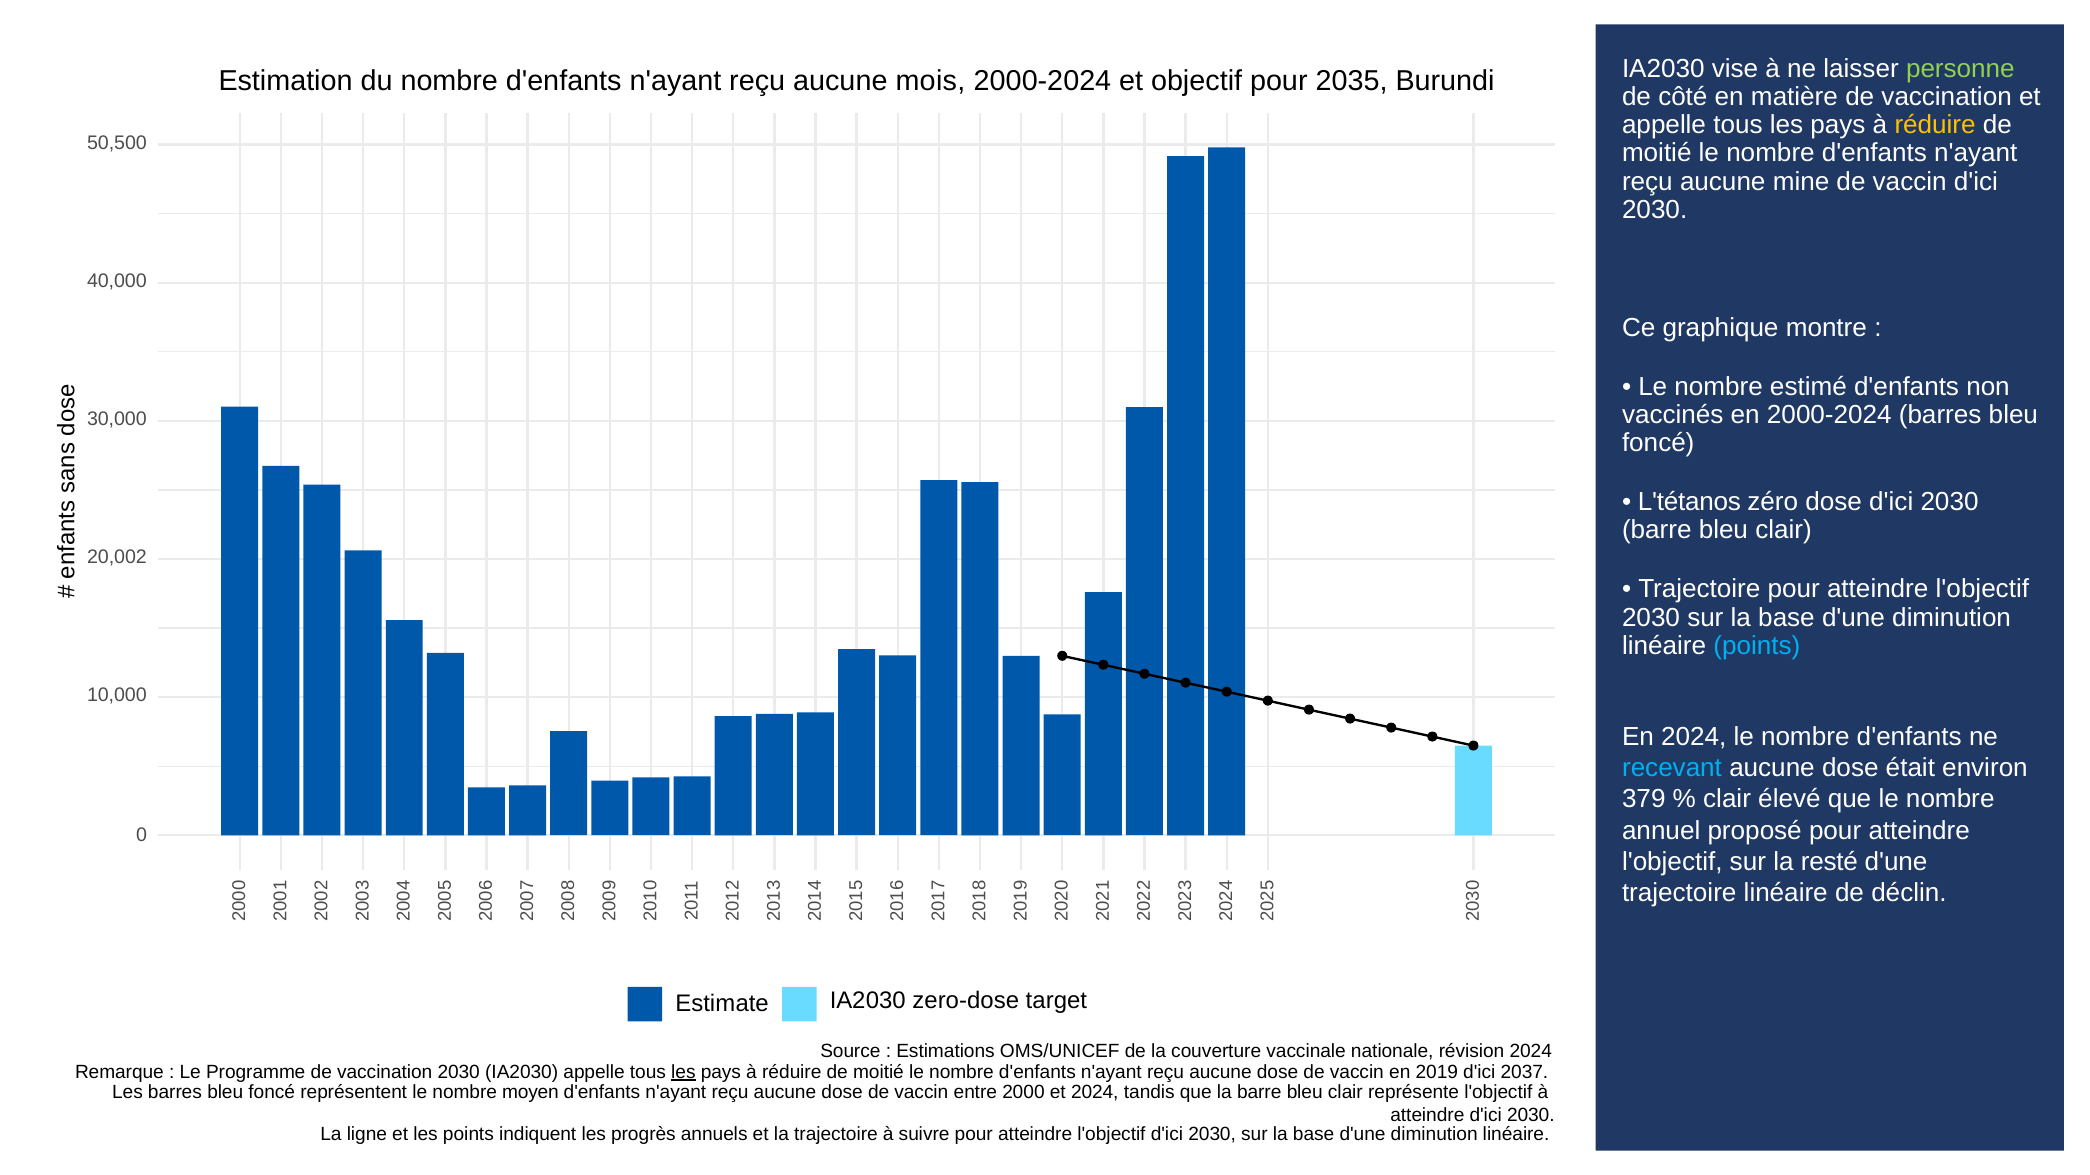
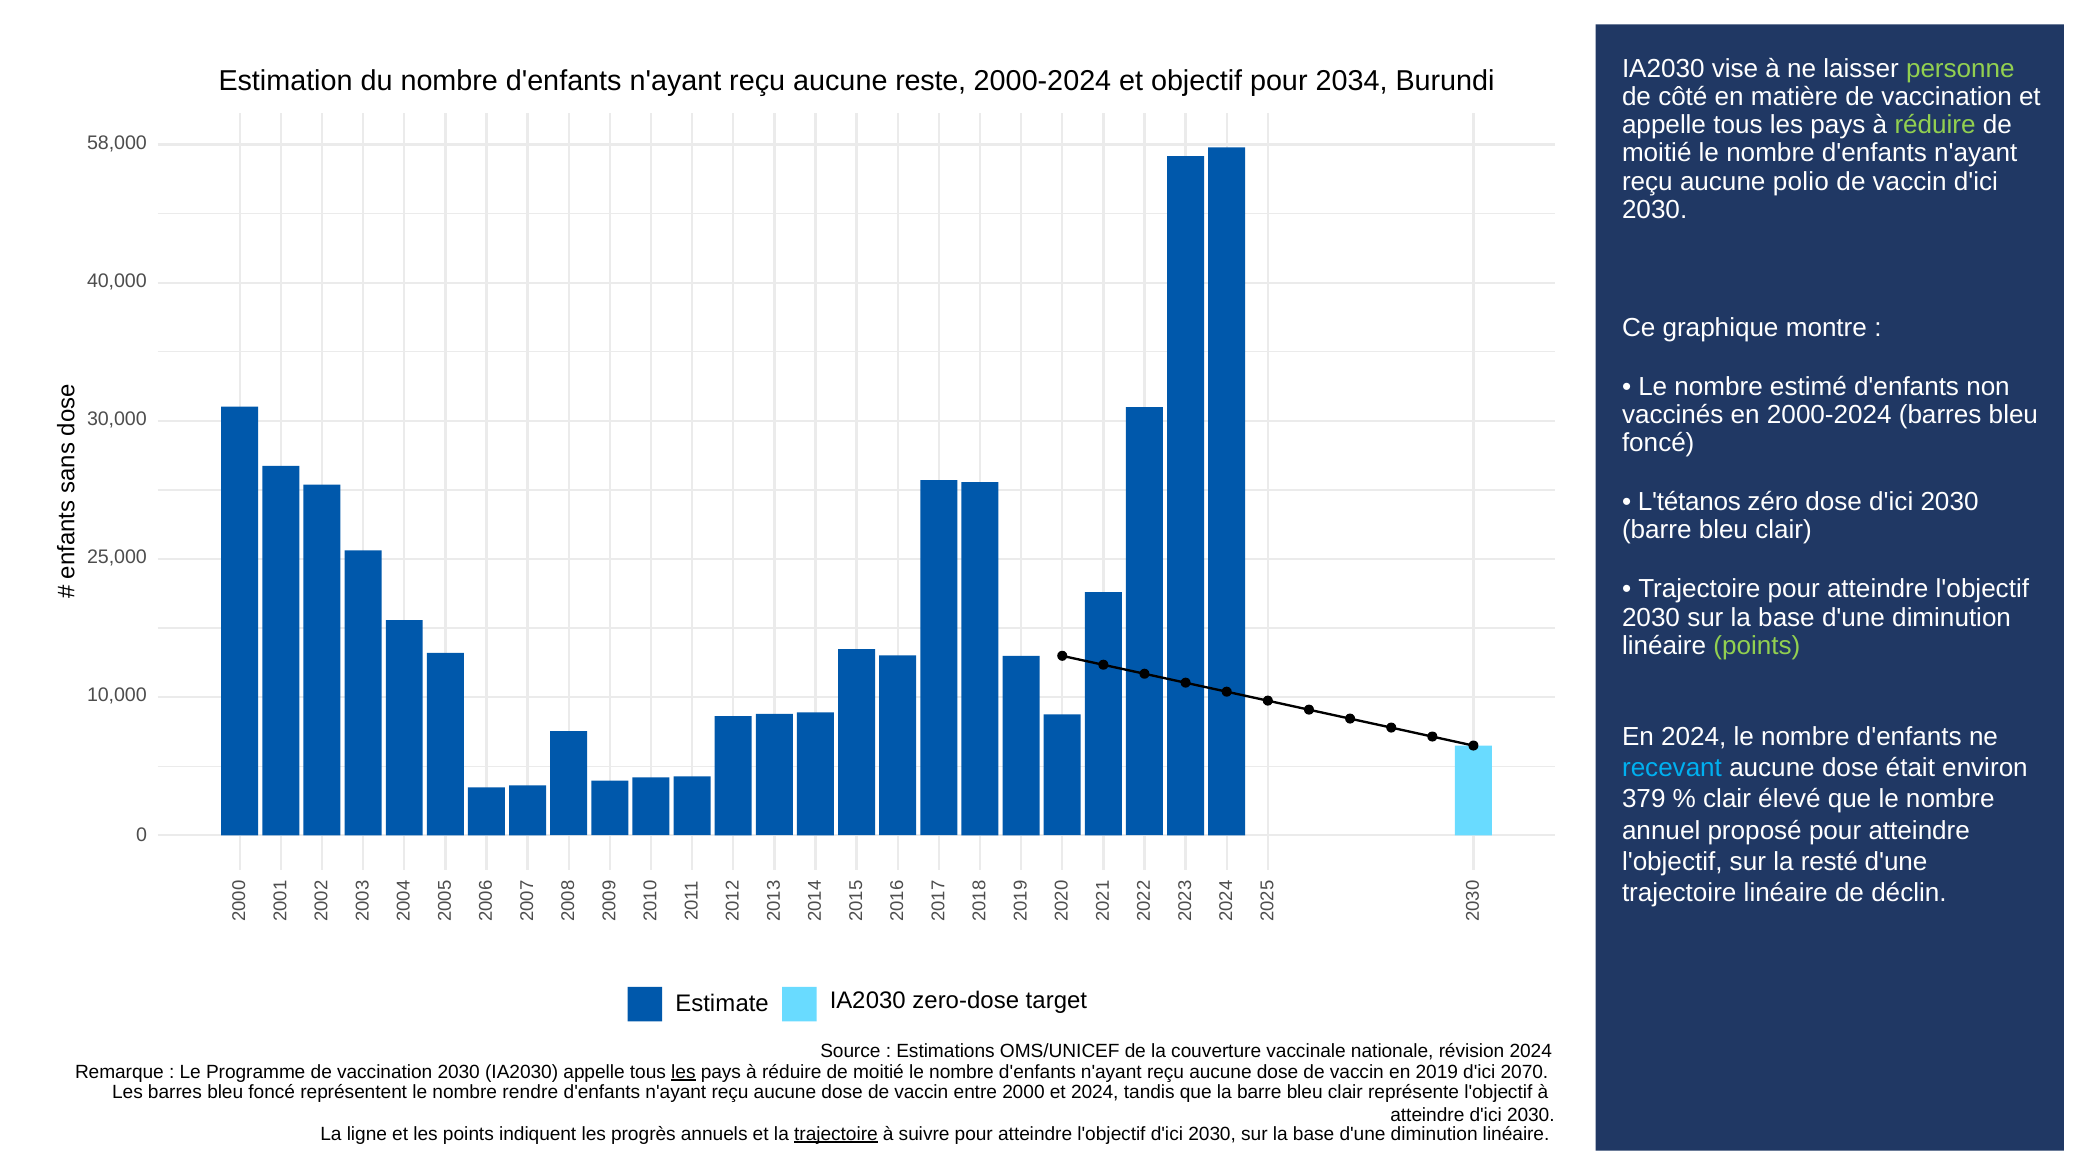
mois: mois -> reste
2035: 2035 -> 2034
réduire at (1935, 125) colour: yellow -> light green
50,500: 50,500 -> 58,000
mine: mine -> polio
20,002: 20,002 -> 25,000
points at (1757, 646) colour: light blue -> light green
2037: 2037 -> 2070
moyen: moyen -> rendre
trajectoire at (836, 1134) underline: none -> present
